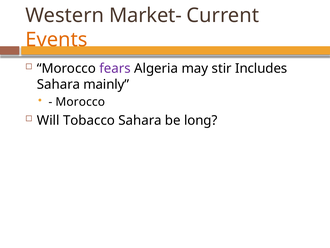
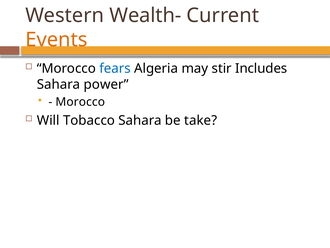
Market-: Market- -> Wealth-
fears colour: purple -> blue
mainly: mainly -> power
long: long -> take
